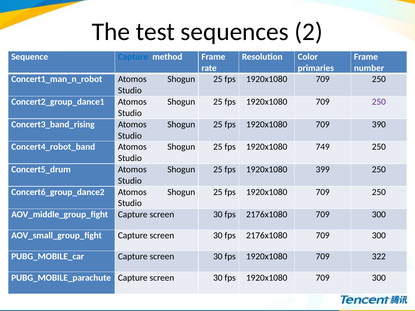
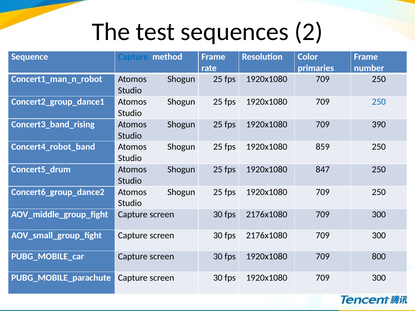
250 at (379, 102) colour: purple -> blue
749: 749 -> 859
399: 399 -> 847
322: 322 -> 800
